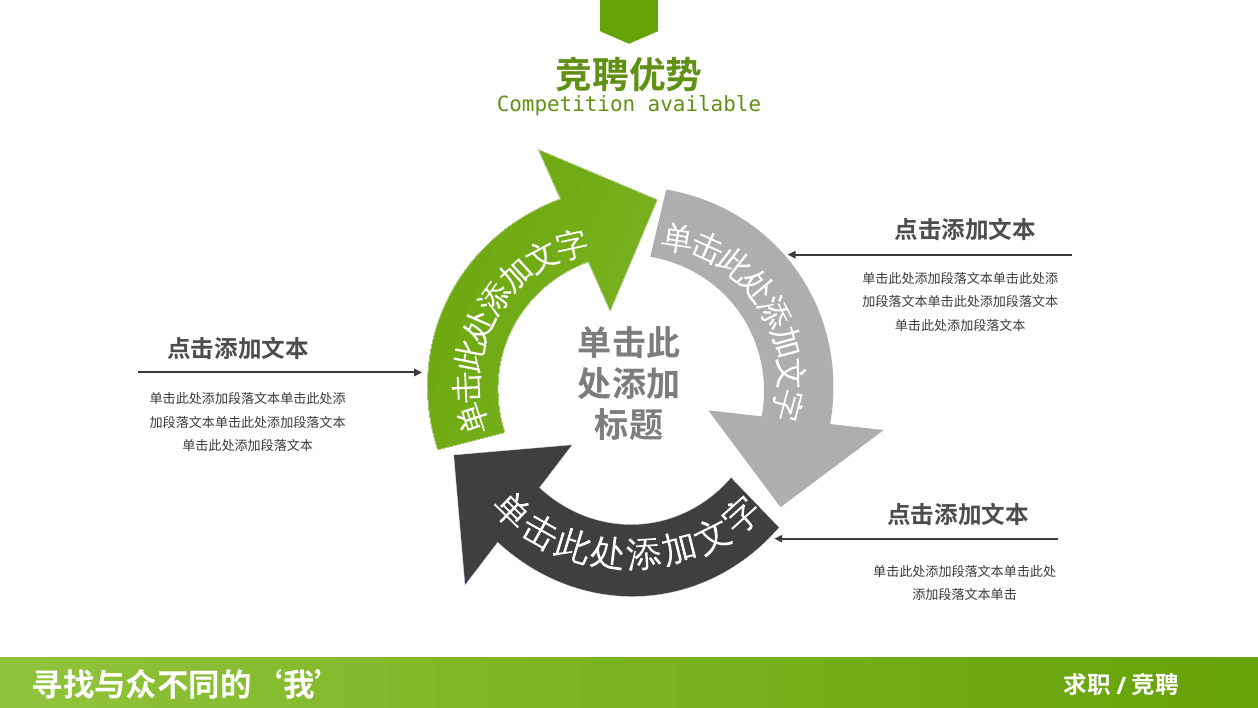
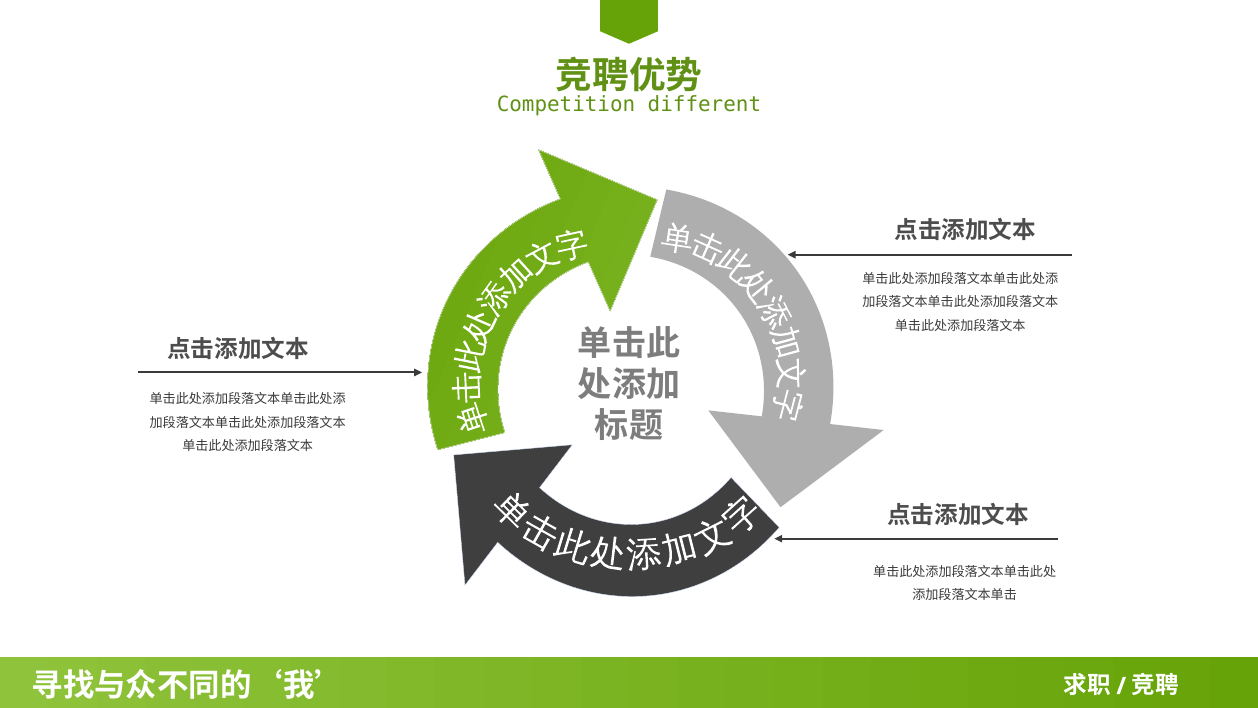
available: available -> different
